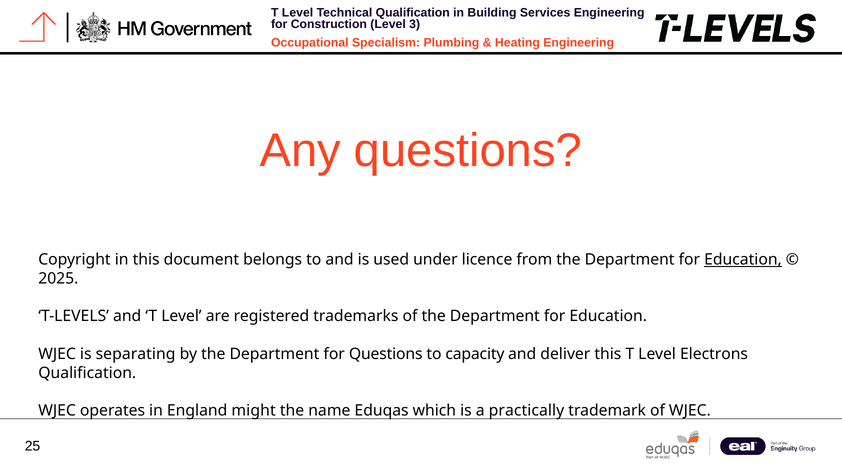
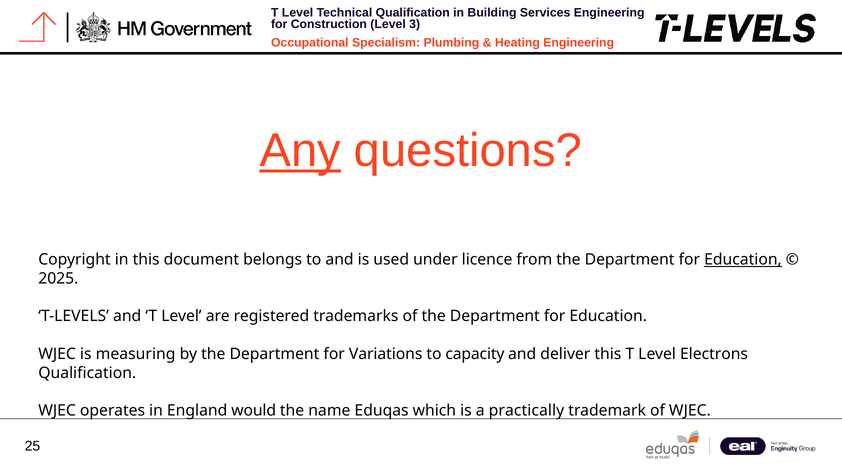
Any underline: none -> present
separating: separating -> measuring
for Questions: Questions -> Variations
might: might -> would
